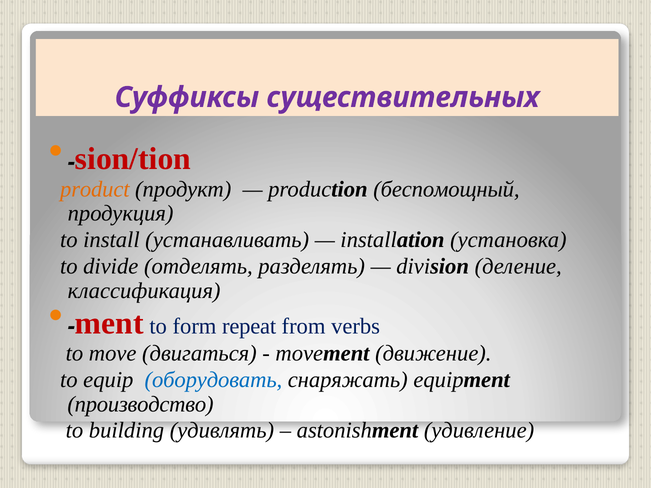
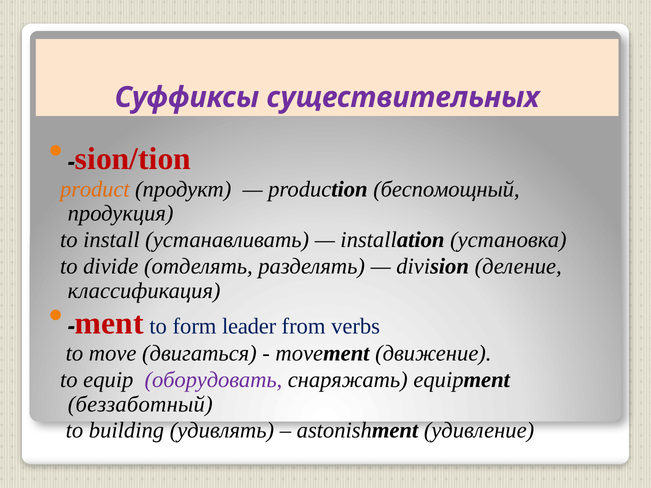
repeat: repeat -> leader
оборудовать colour: blue -> purple
производство: производство -> беззаботный
